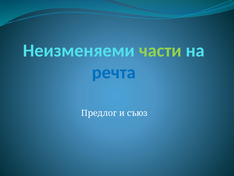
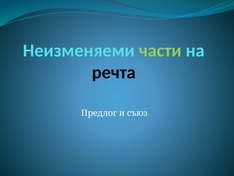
речта colour: blue -> black
